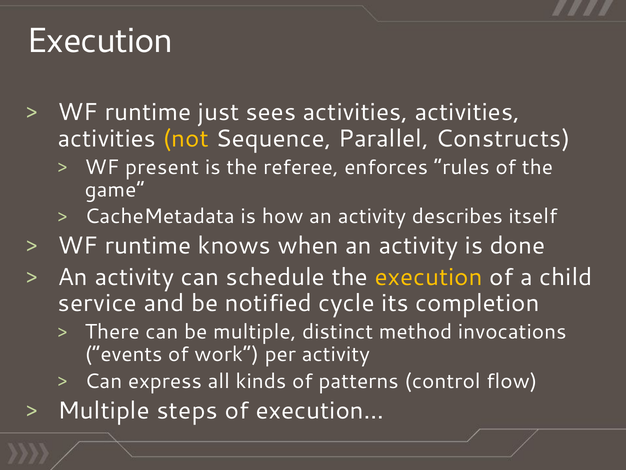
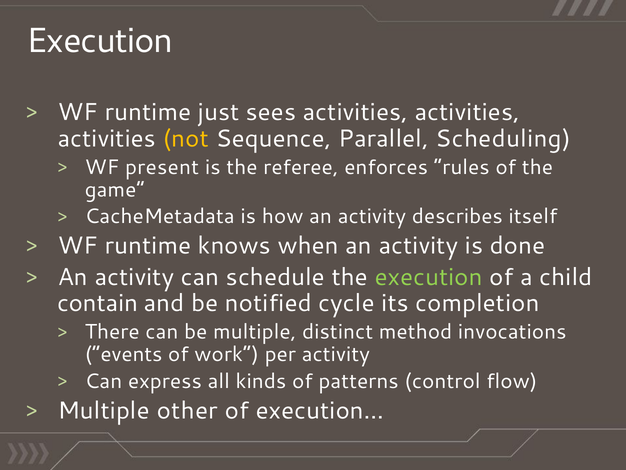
Constructs: Constructs -> Scheduling
execution at (429, 277) colour: yellow -> light green
service: service -> contain
steps: steps -> other
